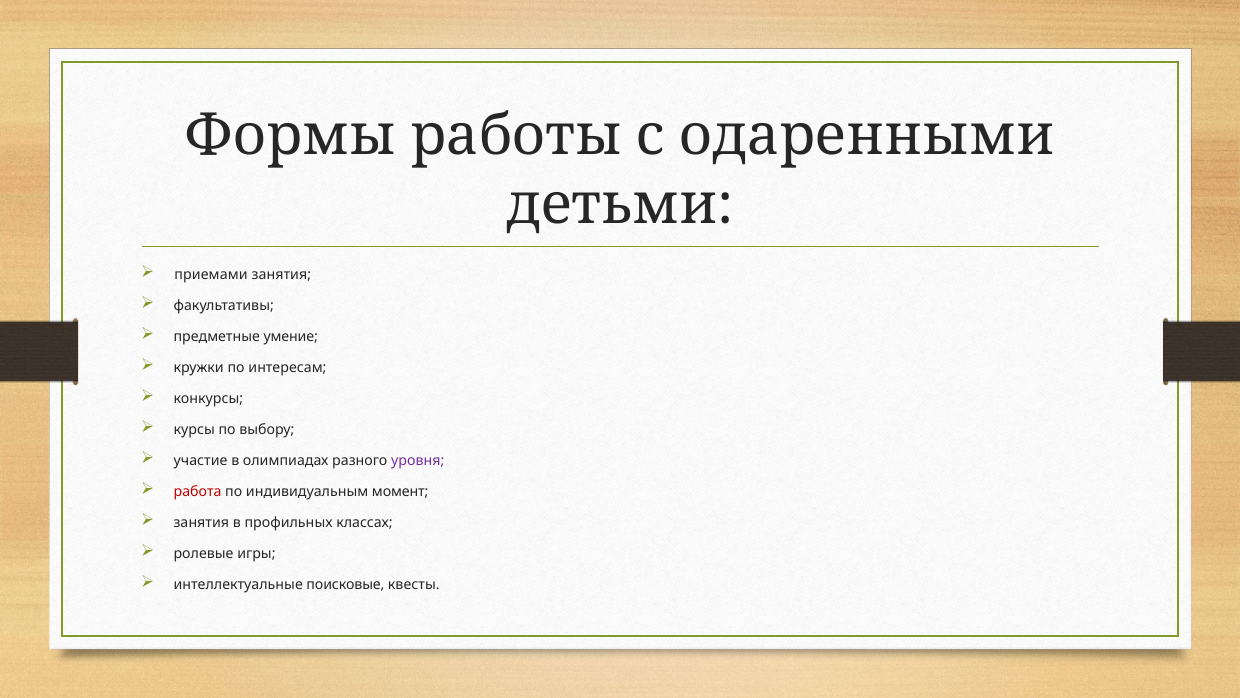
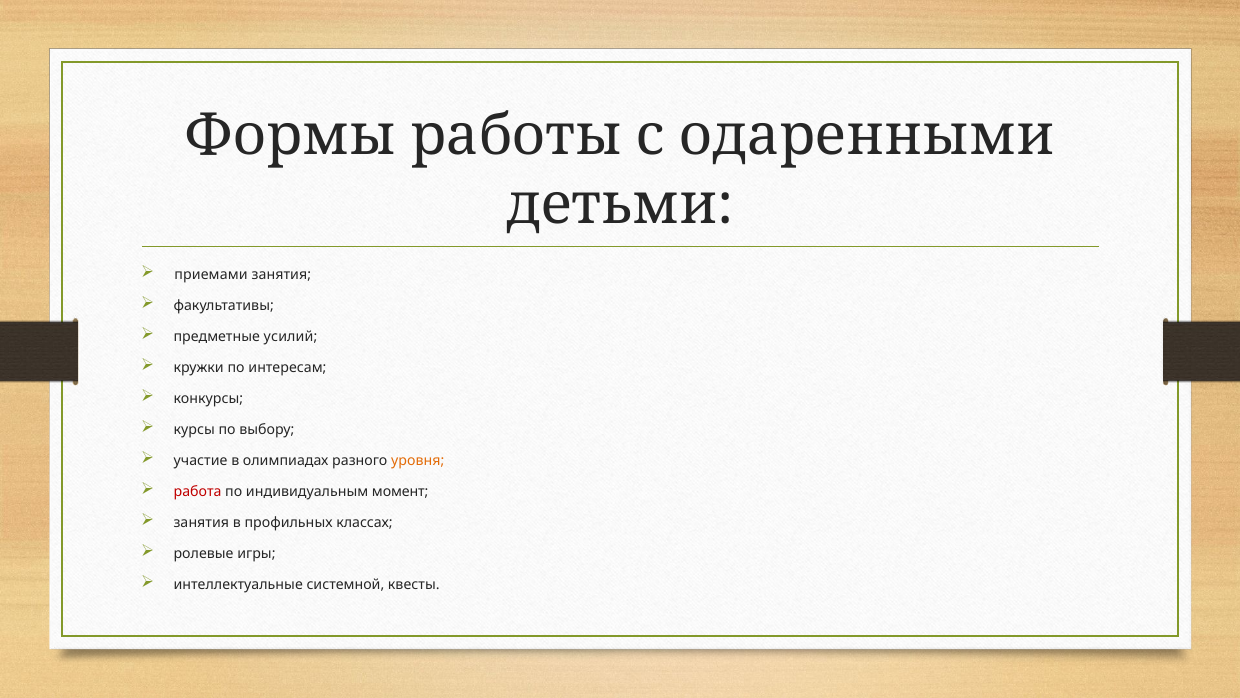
умение: умение -> усилий
уровня colour: purple -> orange
поисковые: поисковые -> системной
